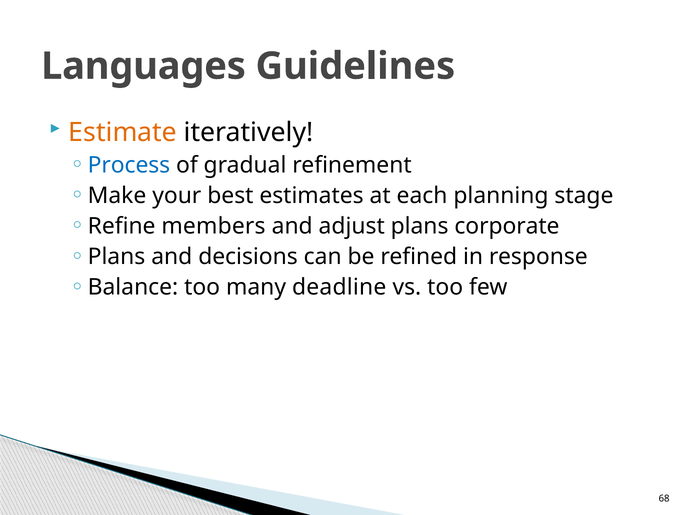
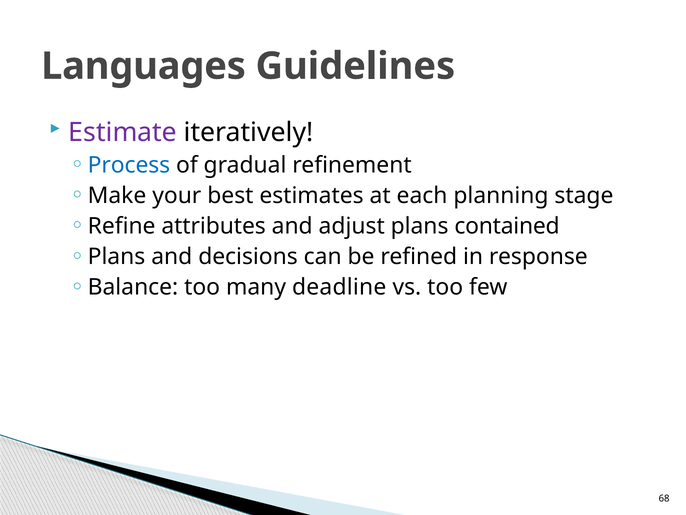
Estimate colour: orange -> purple
members: members -> attributes
corporate: corporate -> contained
